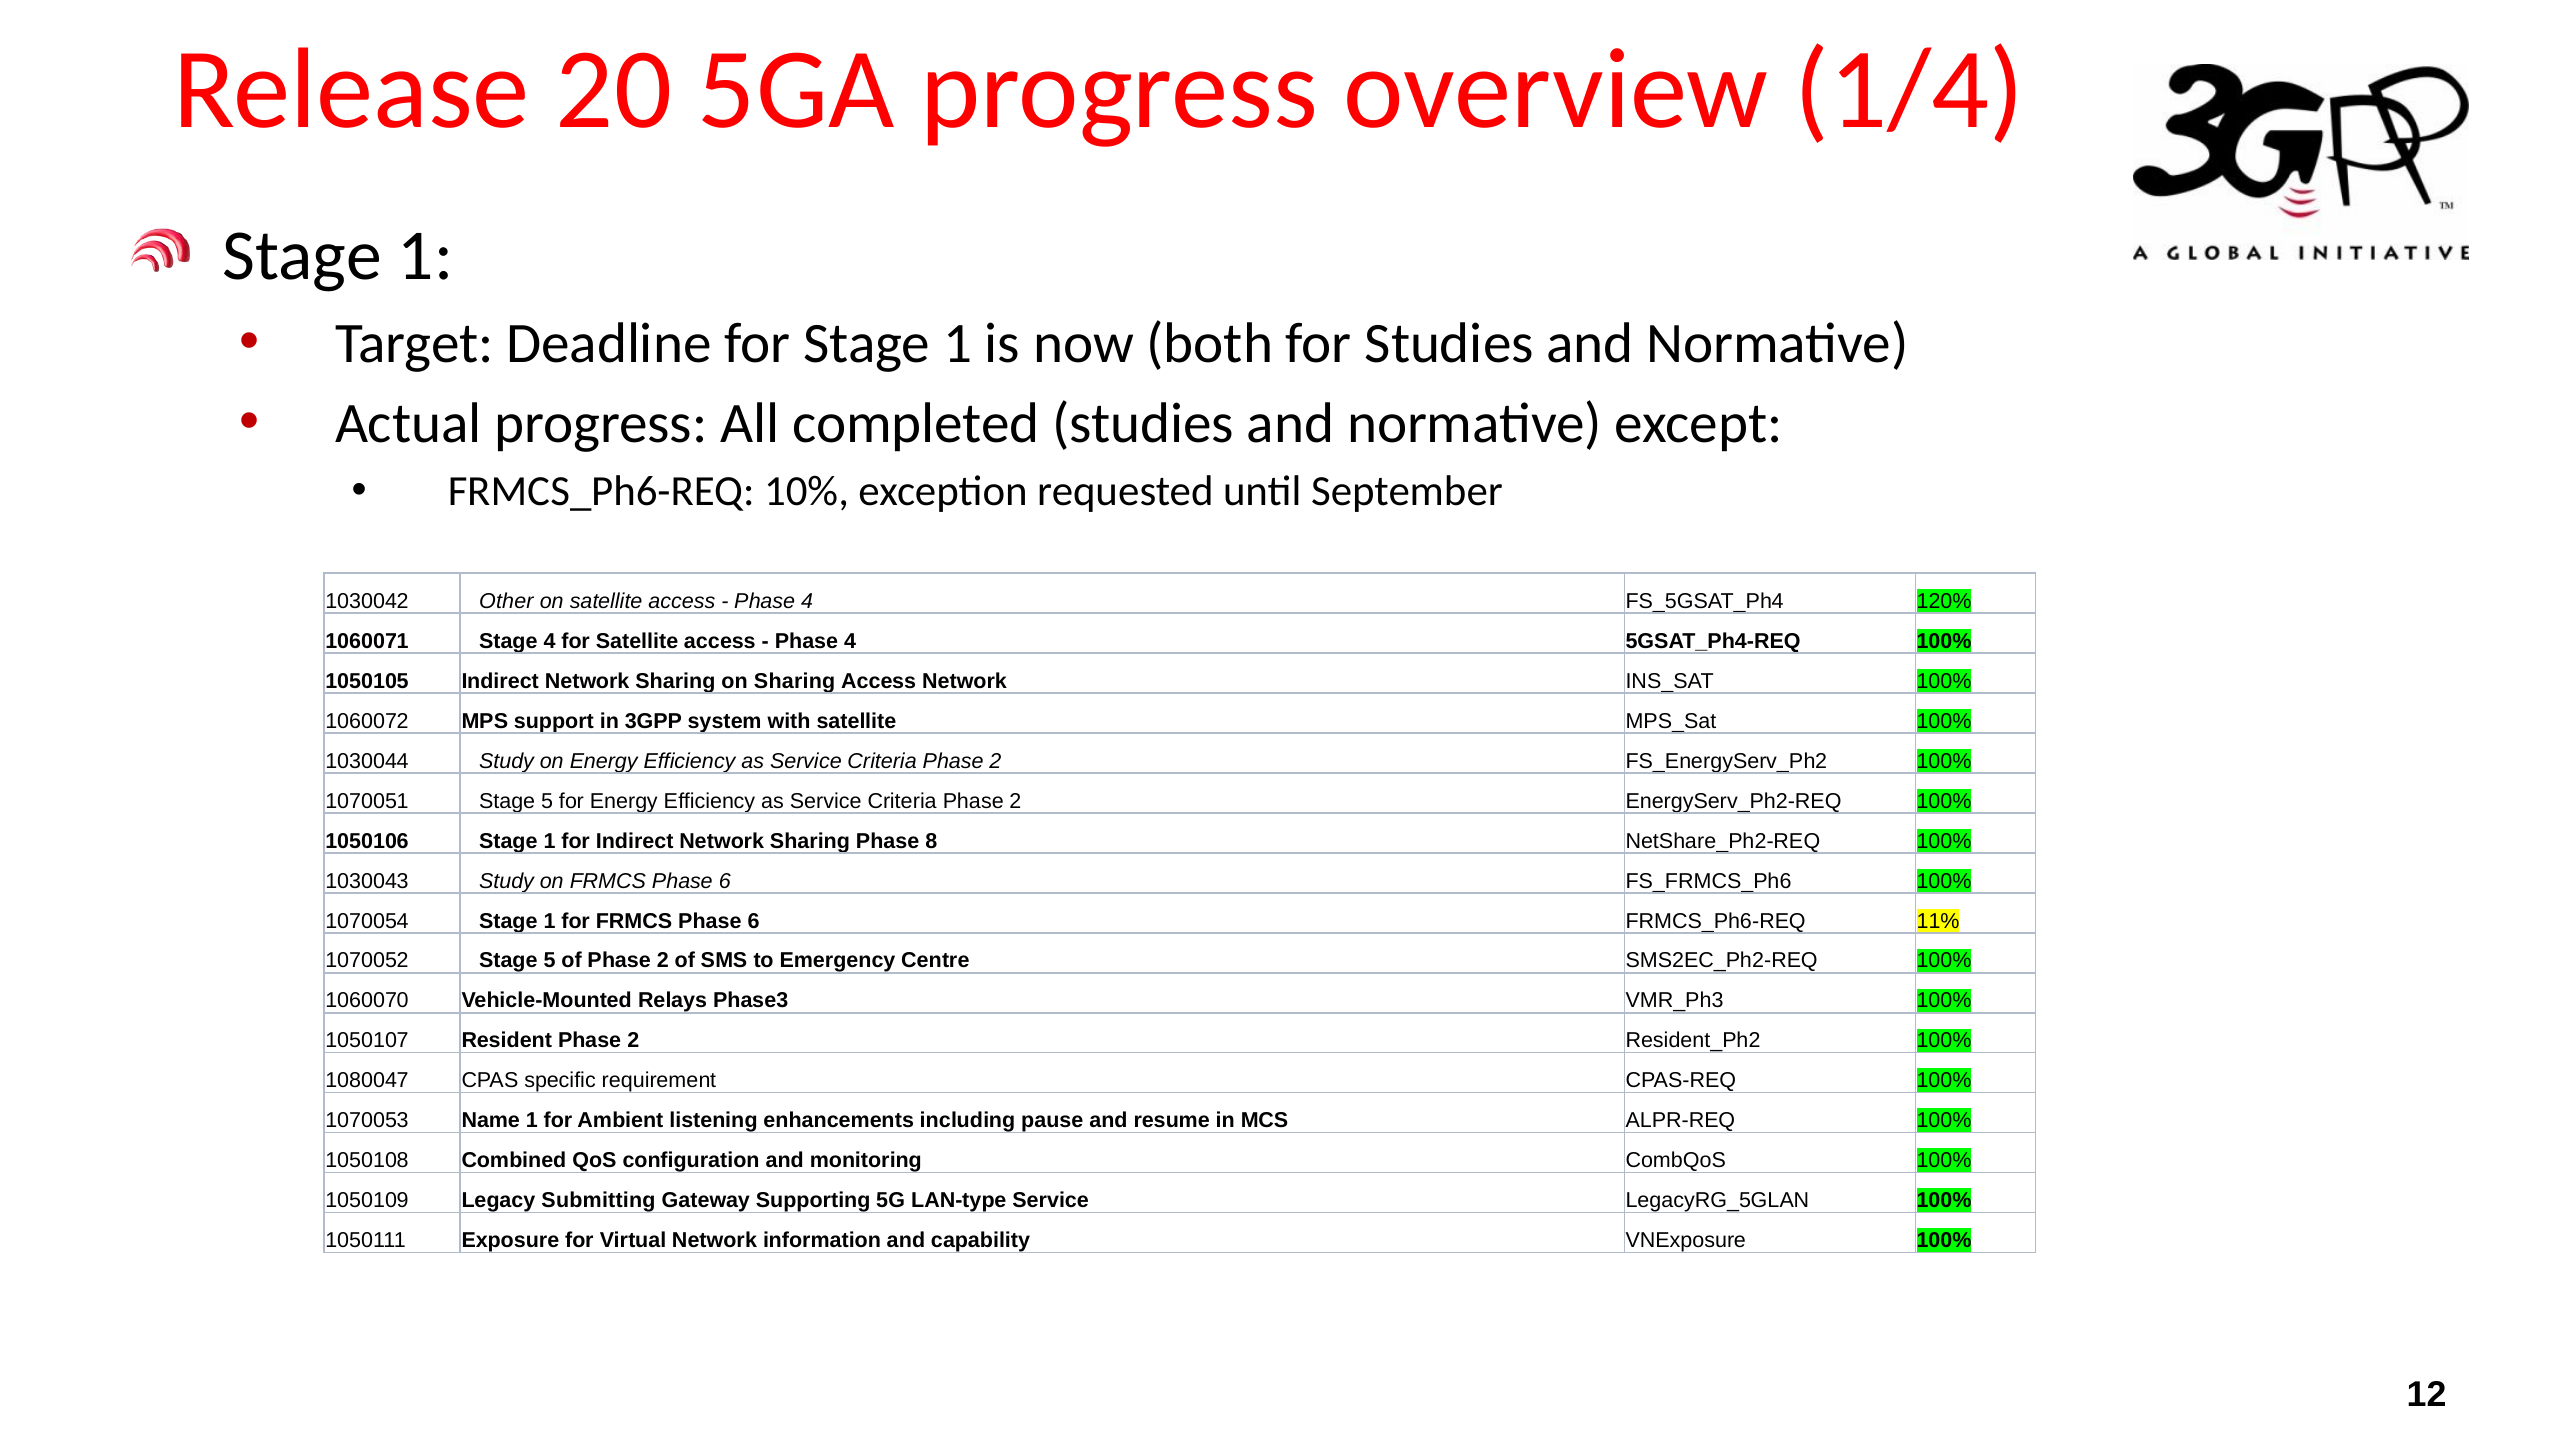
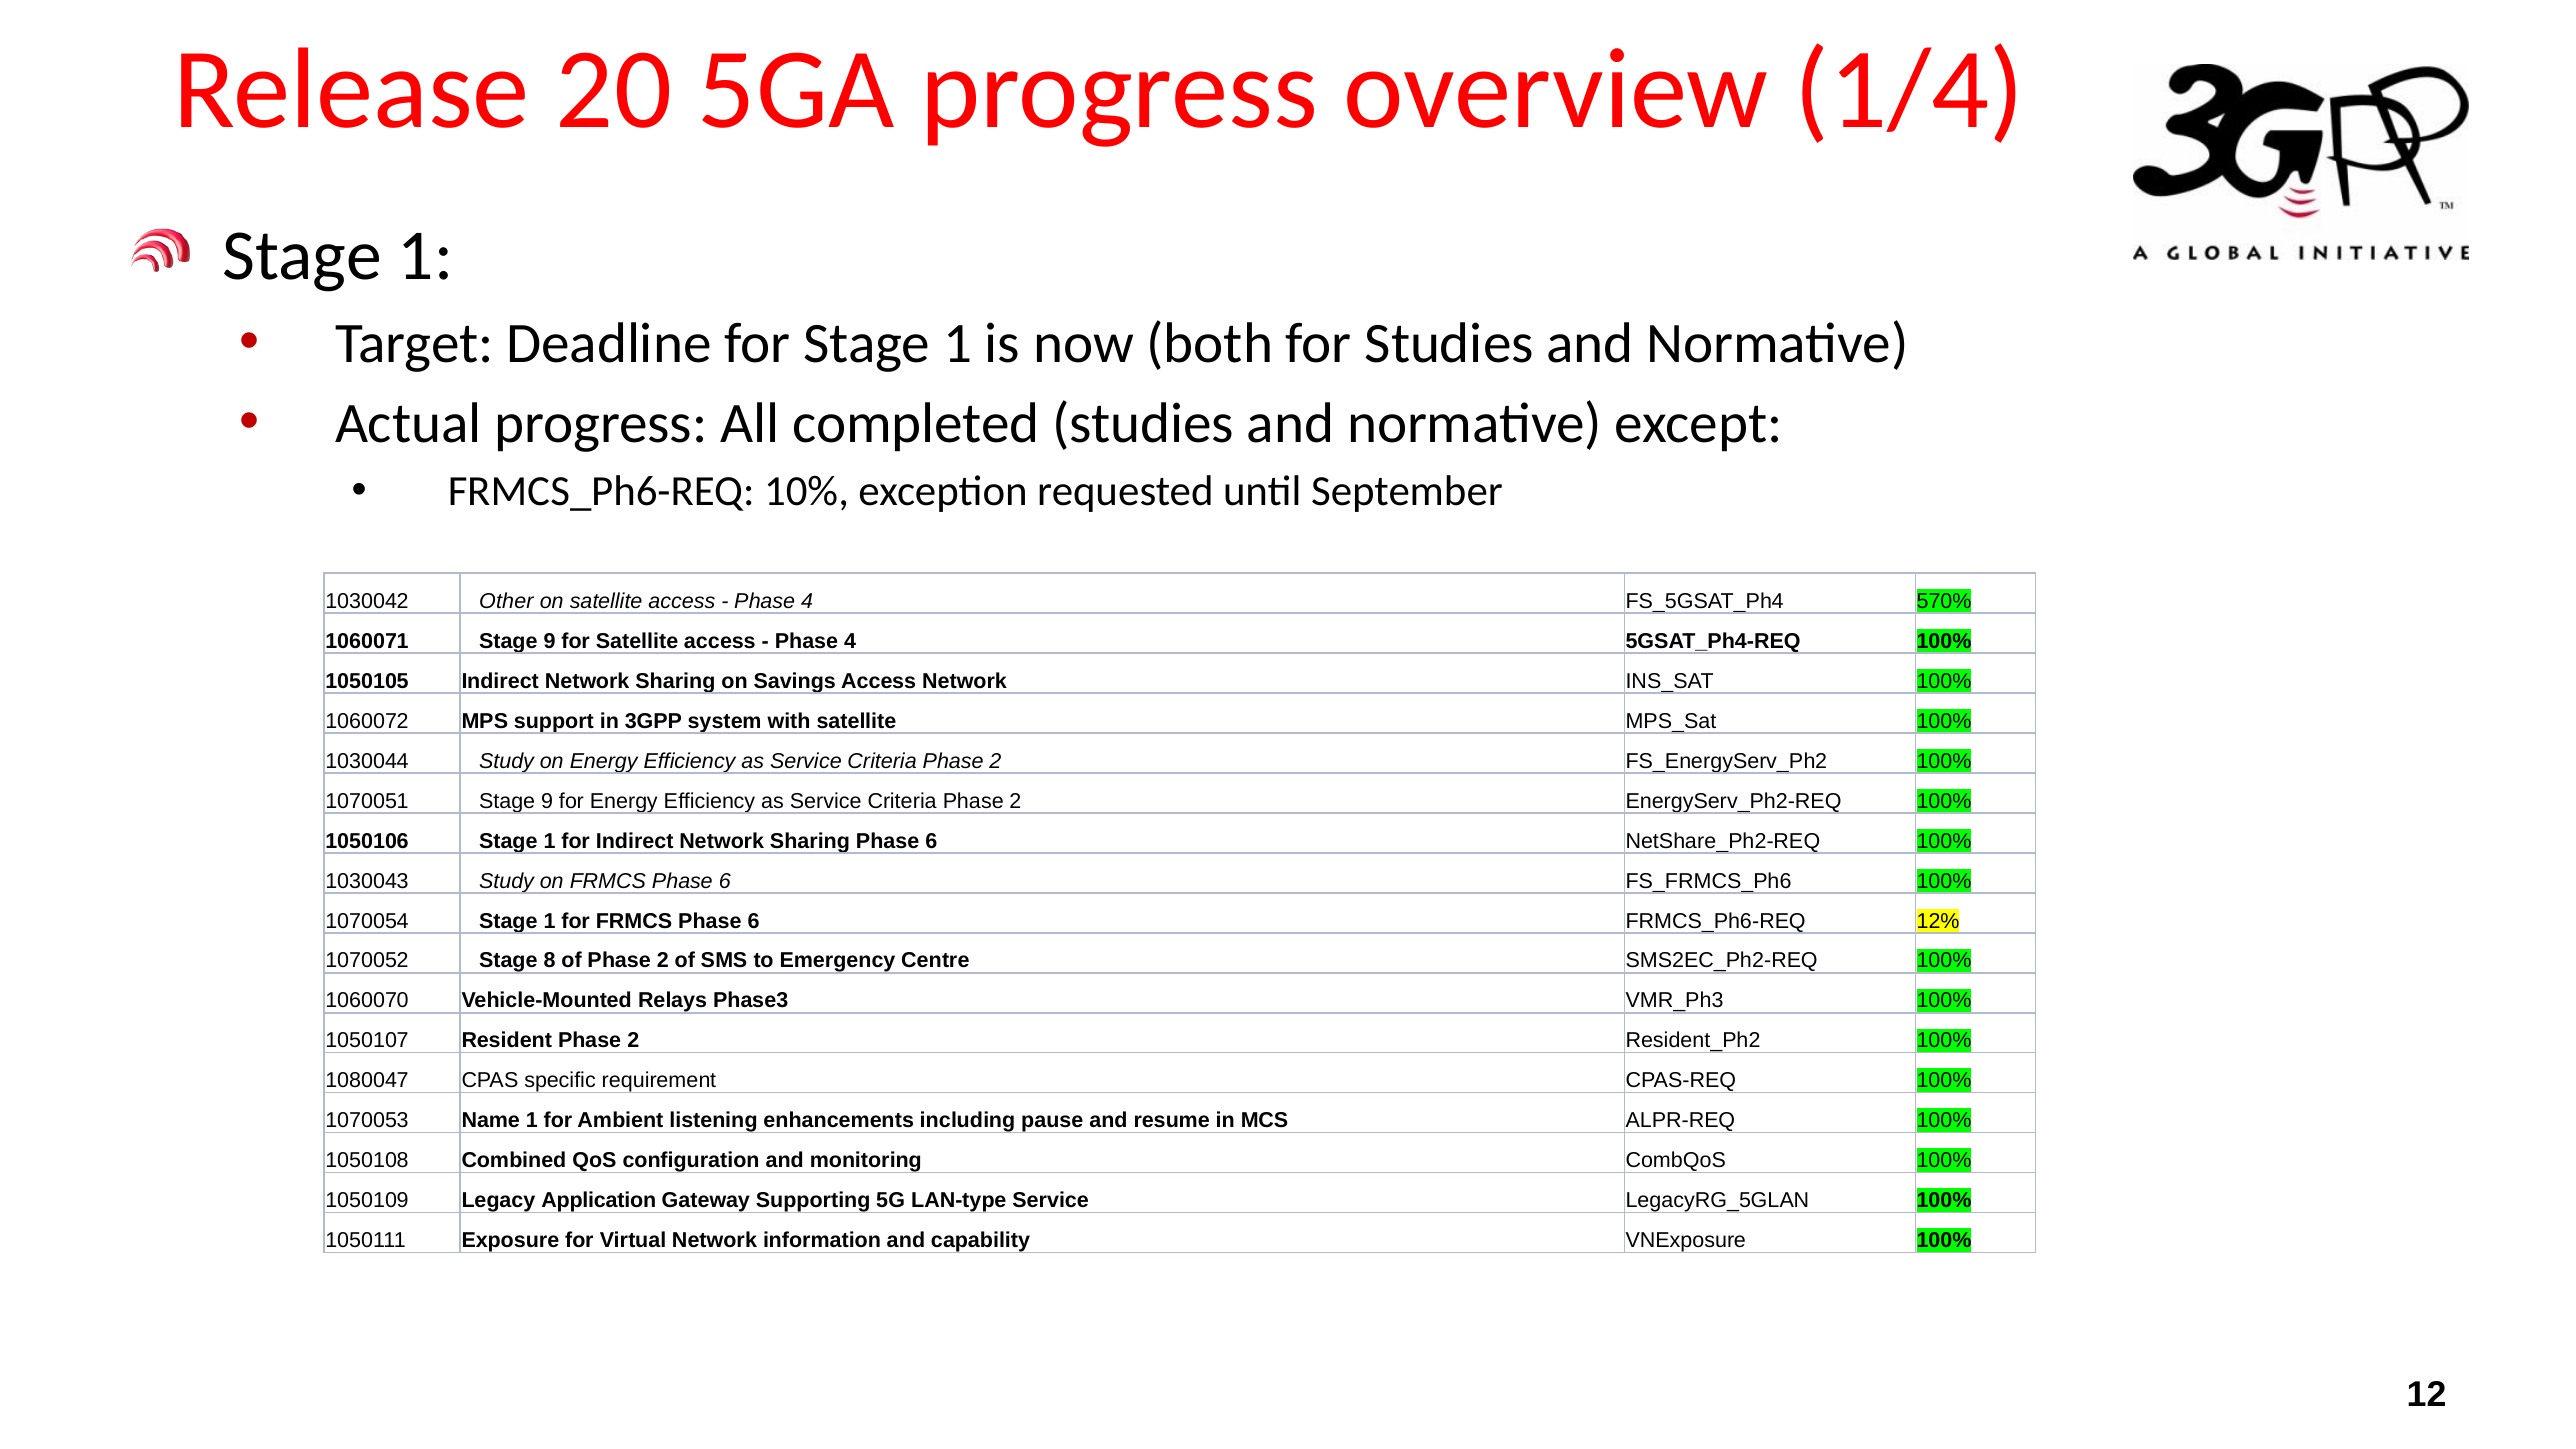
120%: 120% -> 570%
1060071 Stage 4: 4 -> 9
on Sharing: Sharing -> Savings
1070051 Stage 5: 5 -> 9
Sharing Phase 8: 8 -> 6
11%: 11% -> 12%
1070052 Stage 5: 5 -> 8
Submitting: Submitting -> Application
